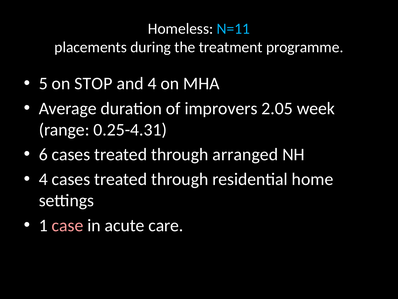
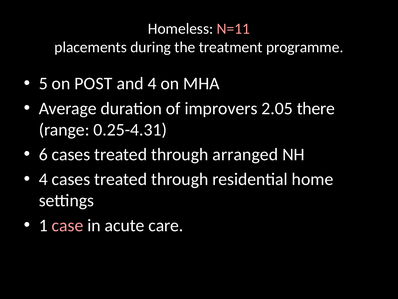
N=11 colour: light blue -> pink
STOP: STOP -> POST
week: week -> there
